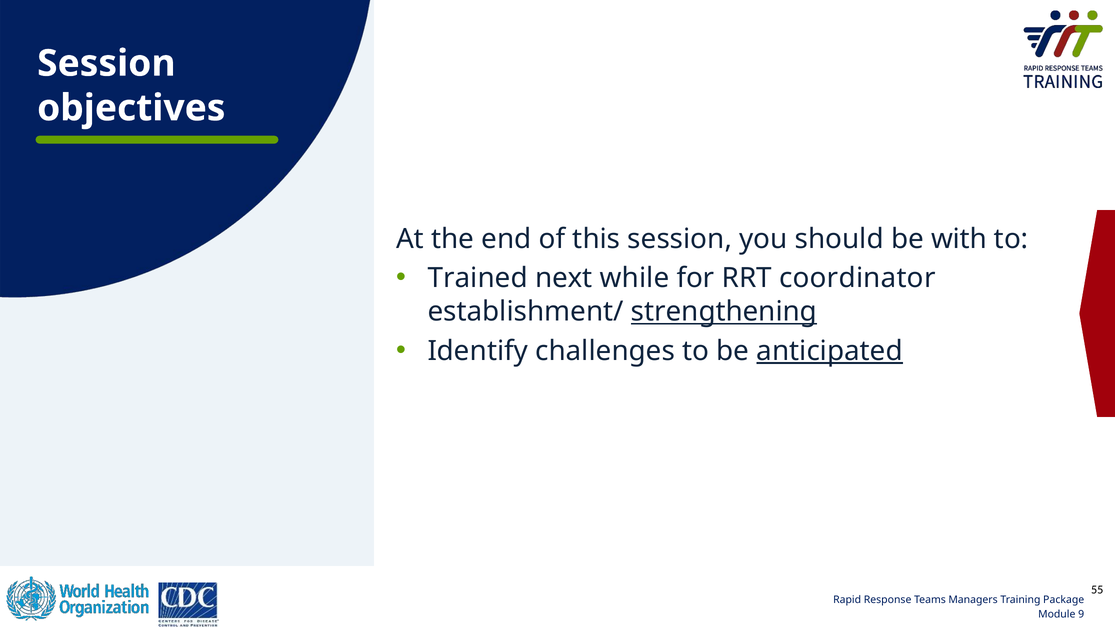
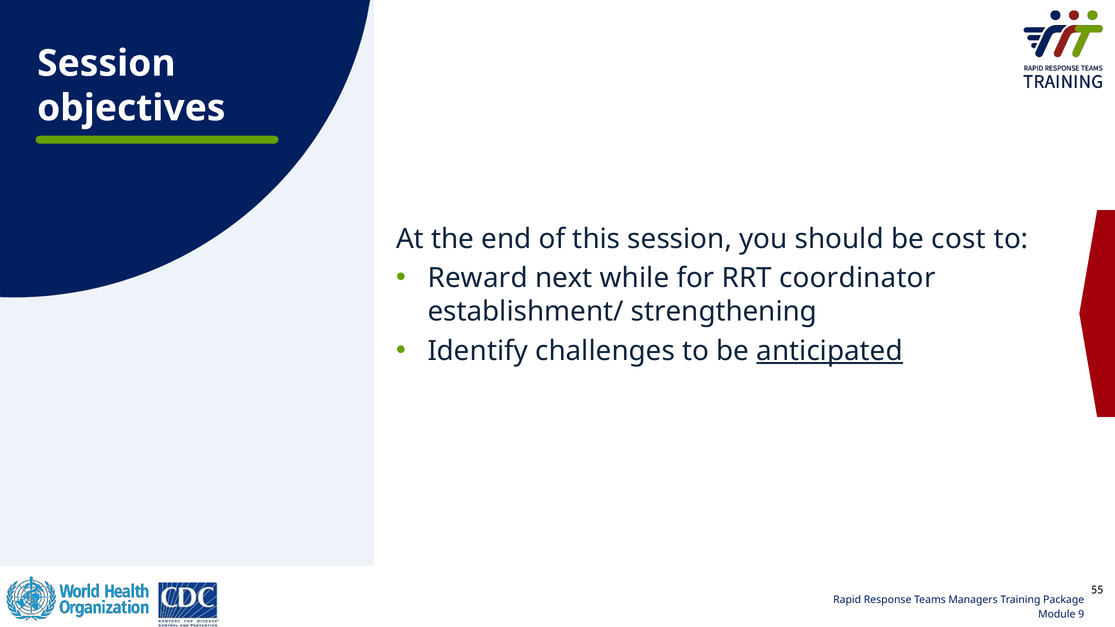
with: with -> cost
Trained: Trained -> Reward
strengthening underline: present -> none
